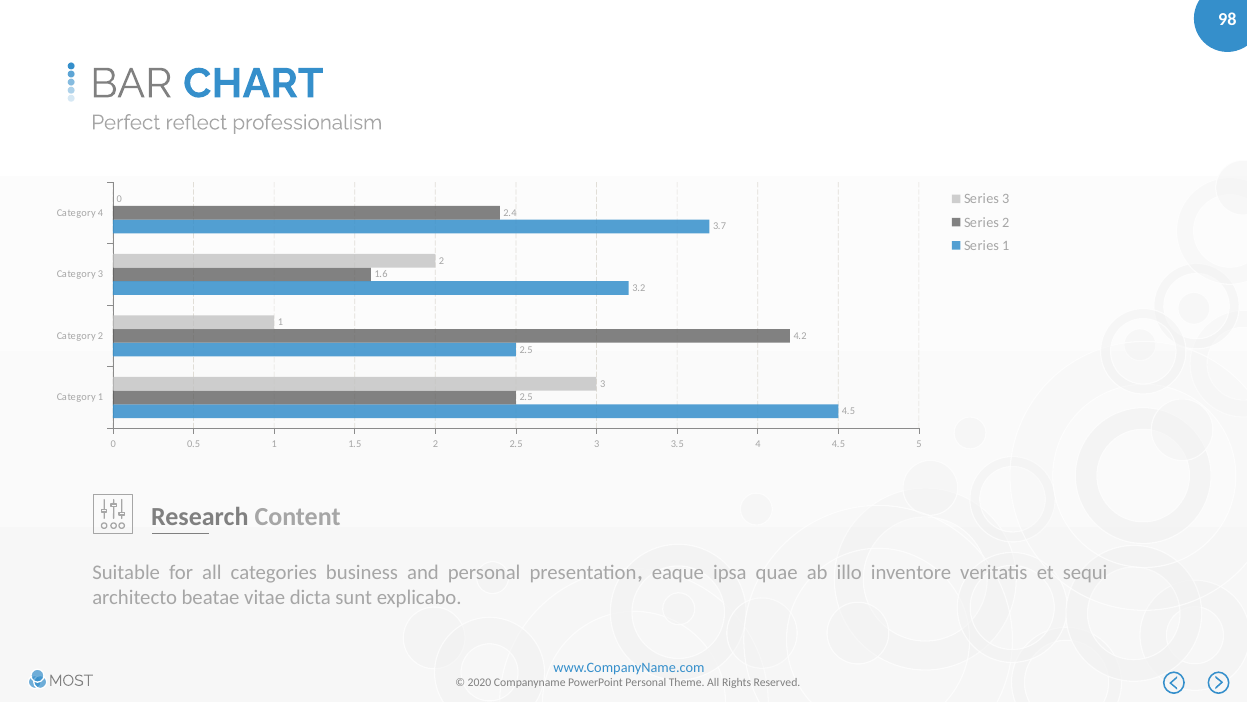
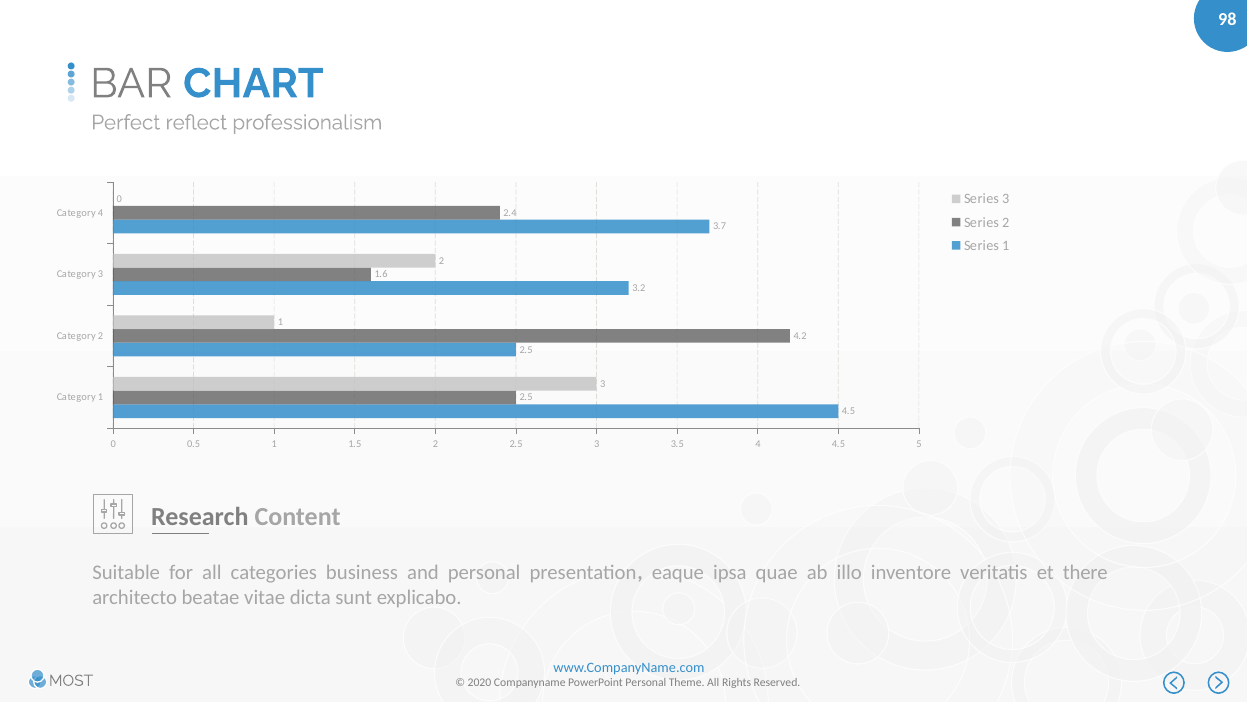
sequi: sequi -> there
